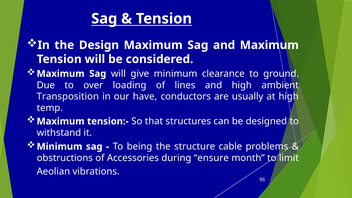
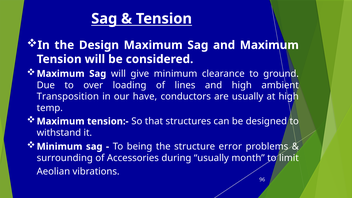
cable: cable -> error
obstructions: obstructions -> surrounding
during ensure: ensure -> usually
